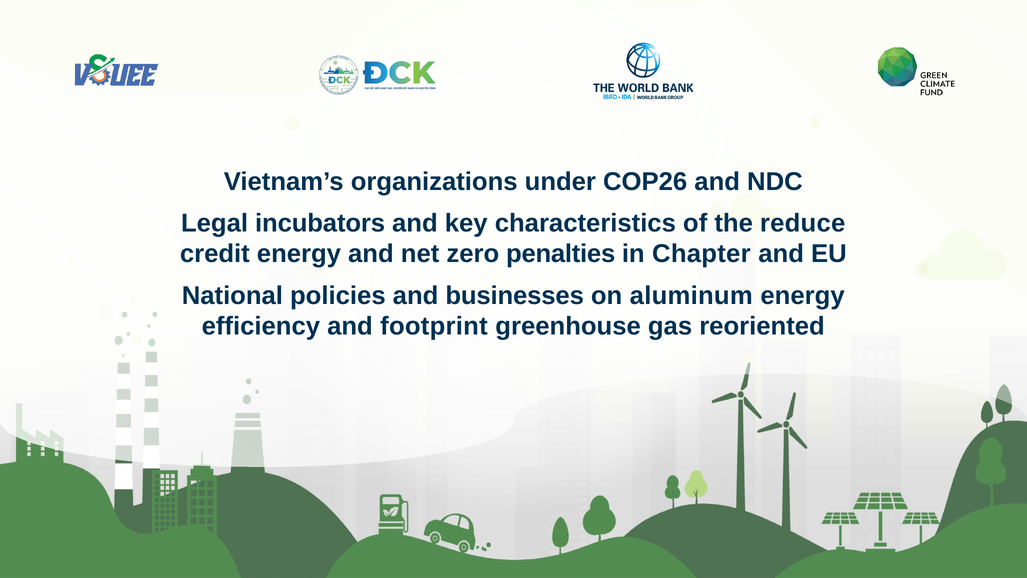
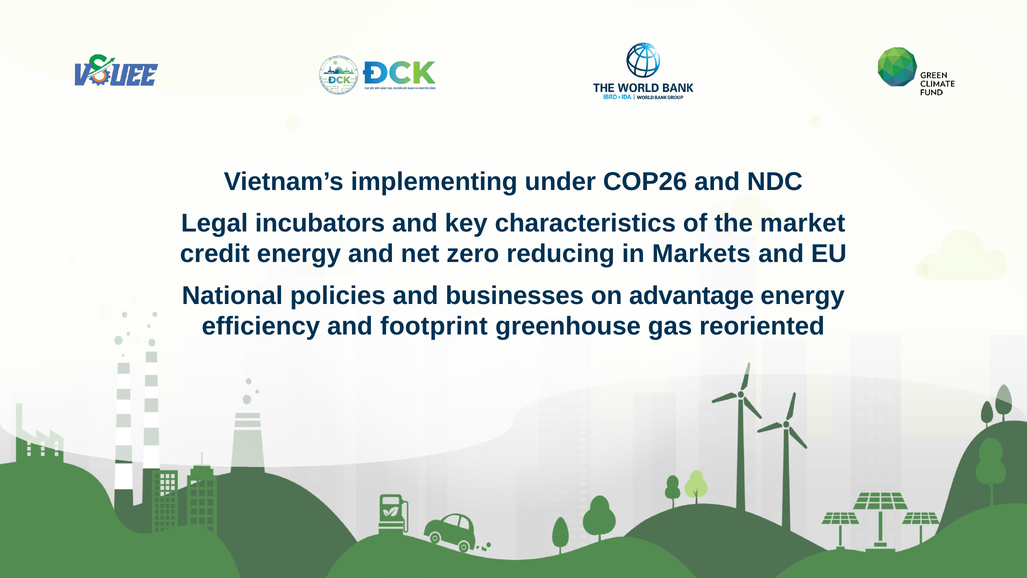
organizations: organizations -> implementing
reduce: reduce -> market
penalties: penalties -> reducing
Chapter: Chapter -> Markets
aluminum: aluminum -> advantage
